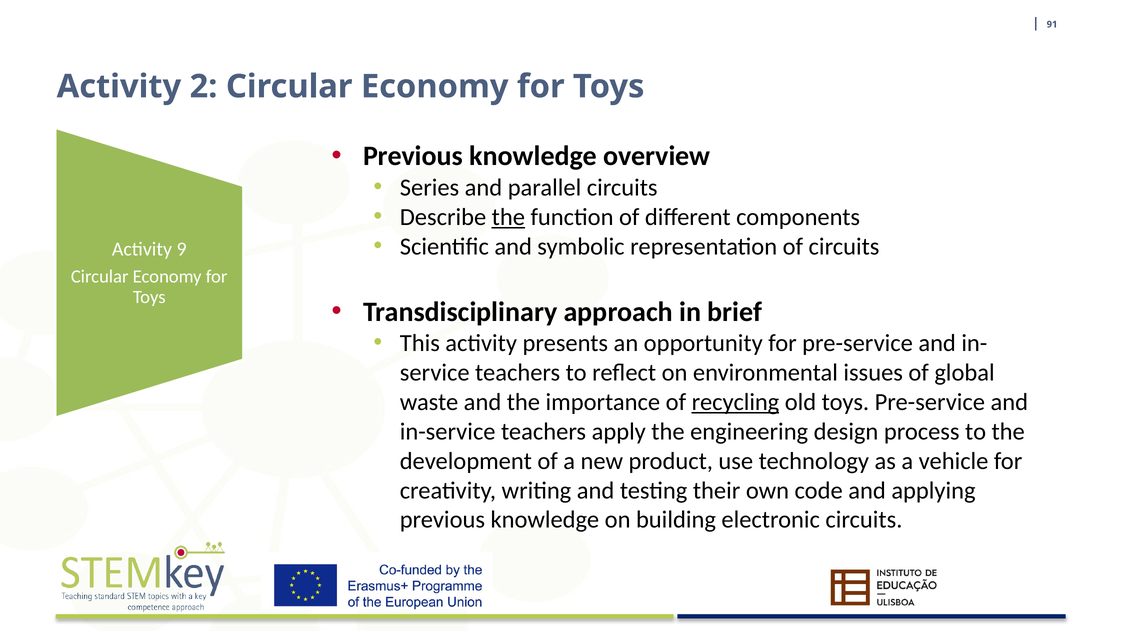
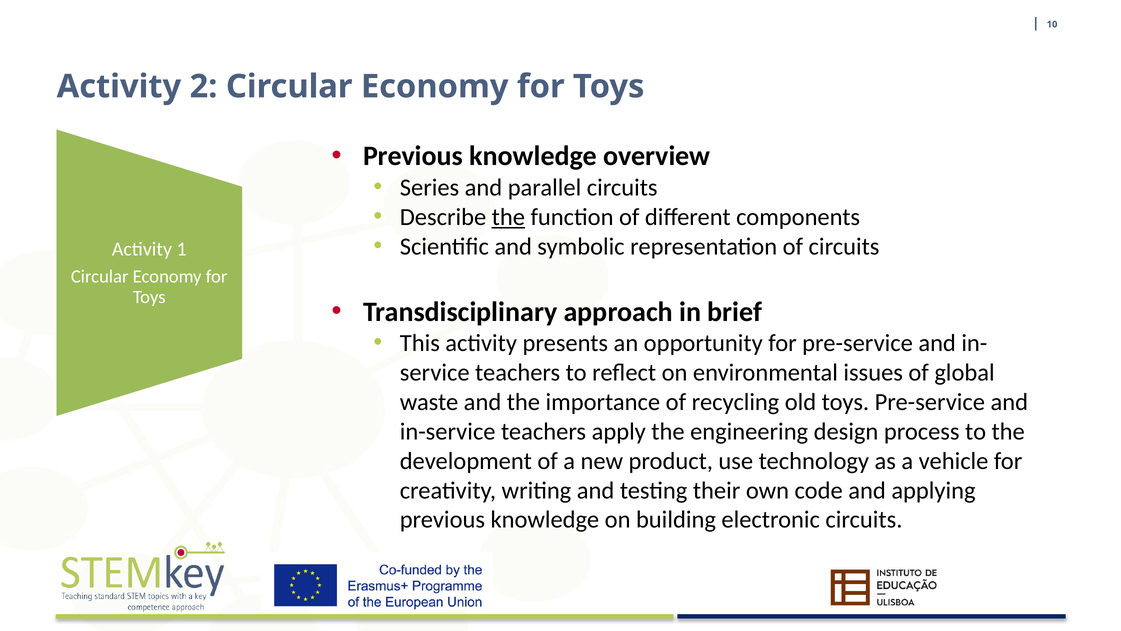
91: 91 -> 10
9: 9 -> 1
recycling underline: present -> none
